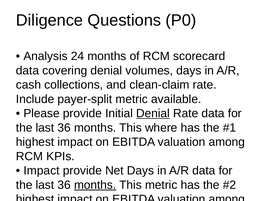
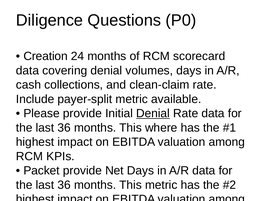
Analysis: Analysis -> Creation
Impact at (41, 170): Impact -> Packet
months at (95, 184) underline: present -> none
